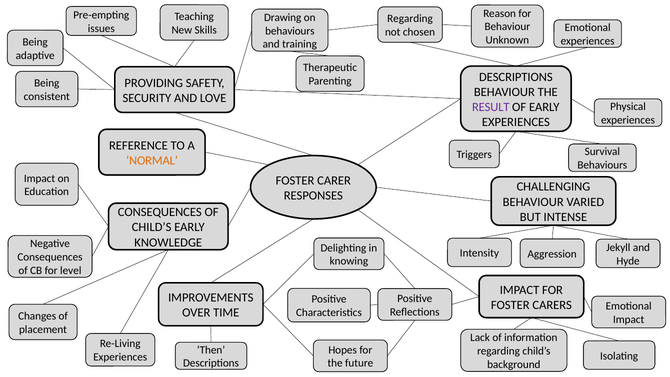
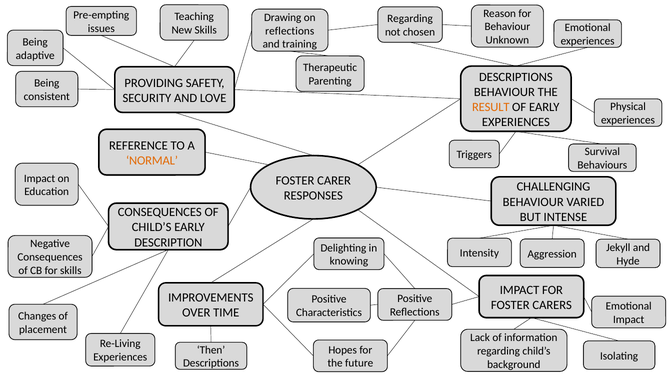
behaviours at (290, 31): behaviours -> reflections
RESULT colour: purple -> orange
KNOWLEDGE: KNOWLEDGE -> DESCRIPTION
for level: level -> skills
